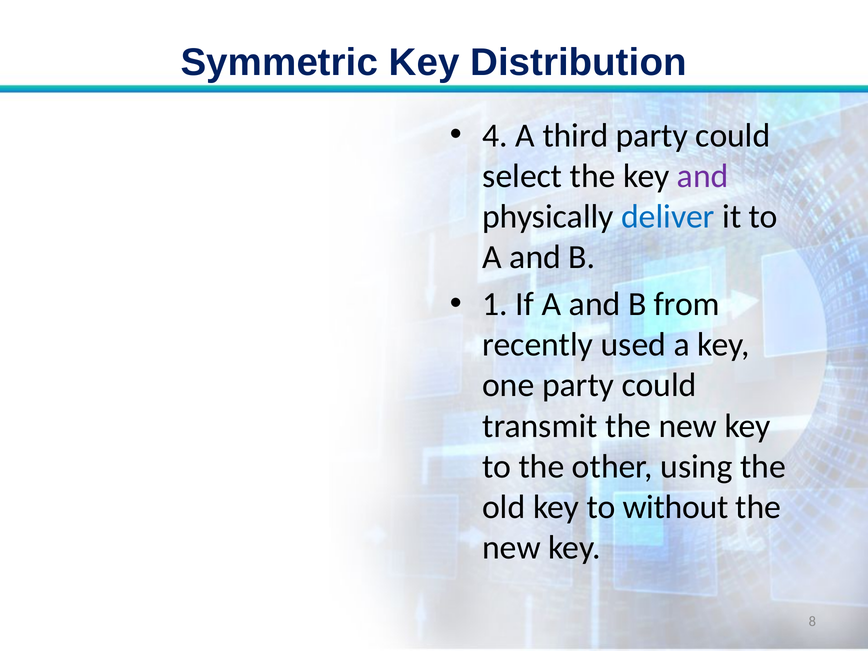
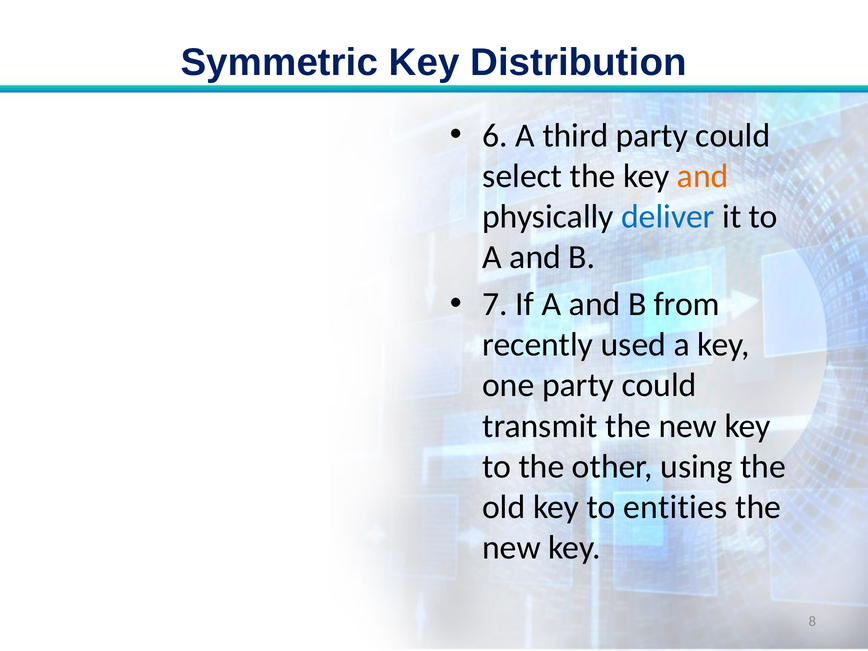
4: 4 -> 6
and at (703, 176) colour: purple -> orange
1: 1 -> 7
without: without -> entities
